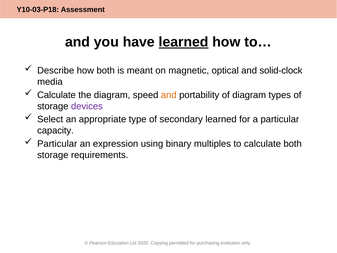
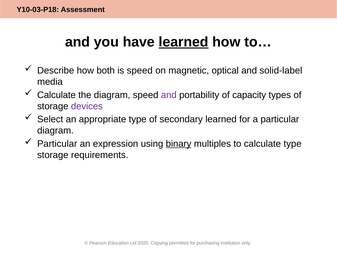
is meant: meant -> speed
solid-clock: solid-clock -> solid-label
and at (169, 95) colour: orange -> purple
of diagram: diagram -> capacity
capacity at (55, 130): capacity -> diagram
binary underline: none -> present
calculate both: both -> type
